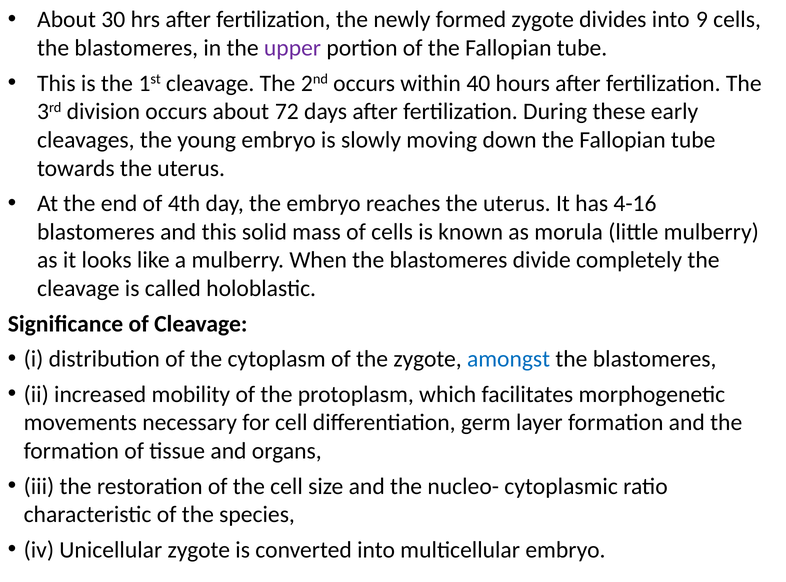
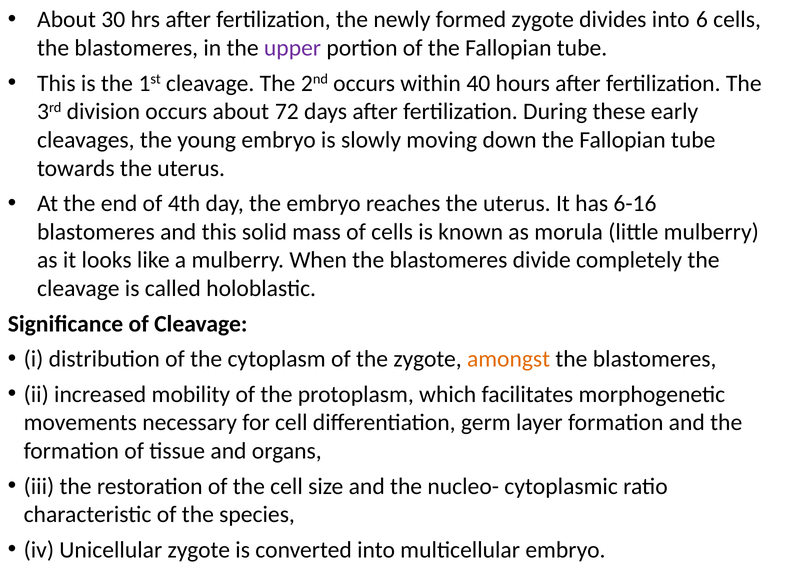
9: 9 -> 6
4-16: 4-16 -> 6-16
amongst colour: blue -> orange
